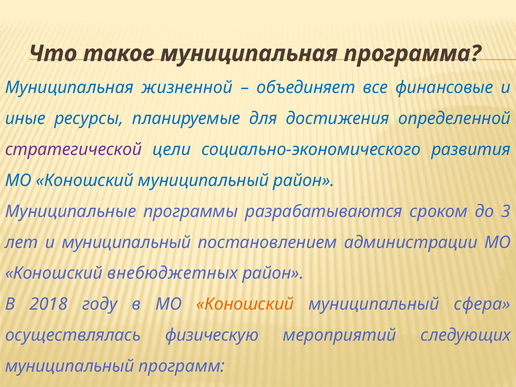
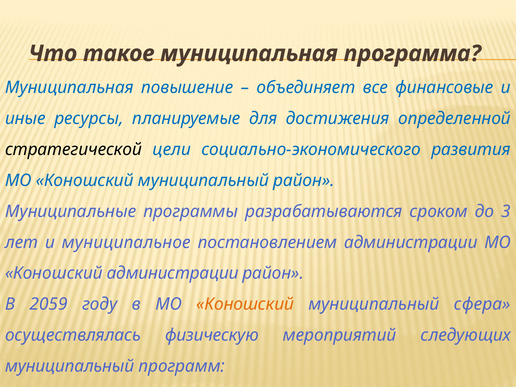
жизненной: жизненной -> повышение
стратегической colour: purple -> black
и муниципальный: муниципальный -> муниципальное
Коношский внебюджетных: внебюджетных -> администрации
2018: 2018 -> 2059
